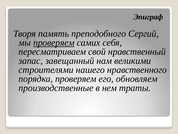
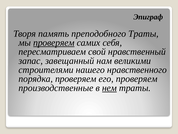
преподобного Сергий: Сергий -> Траты
его обновляем: обновляем -> проверяем
нем underline: none -> present
